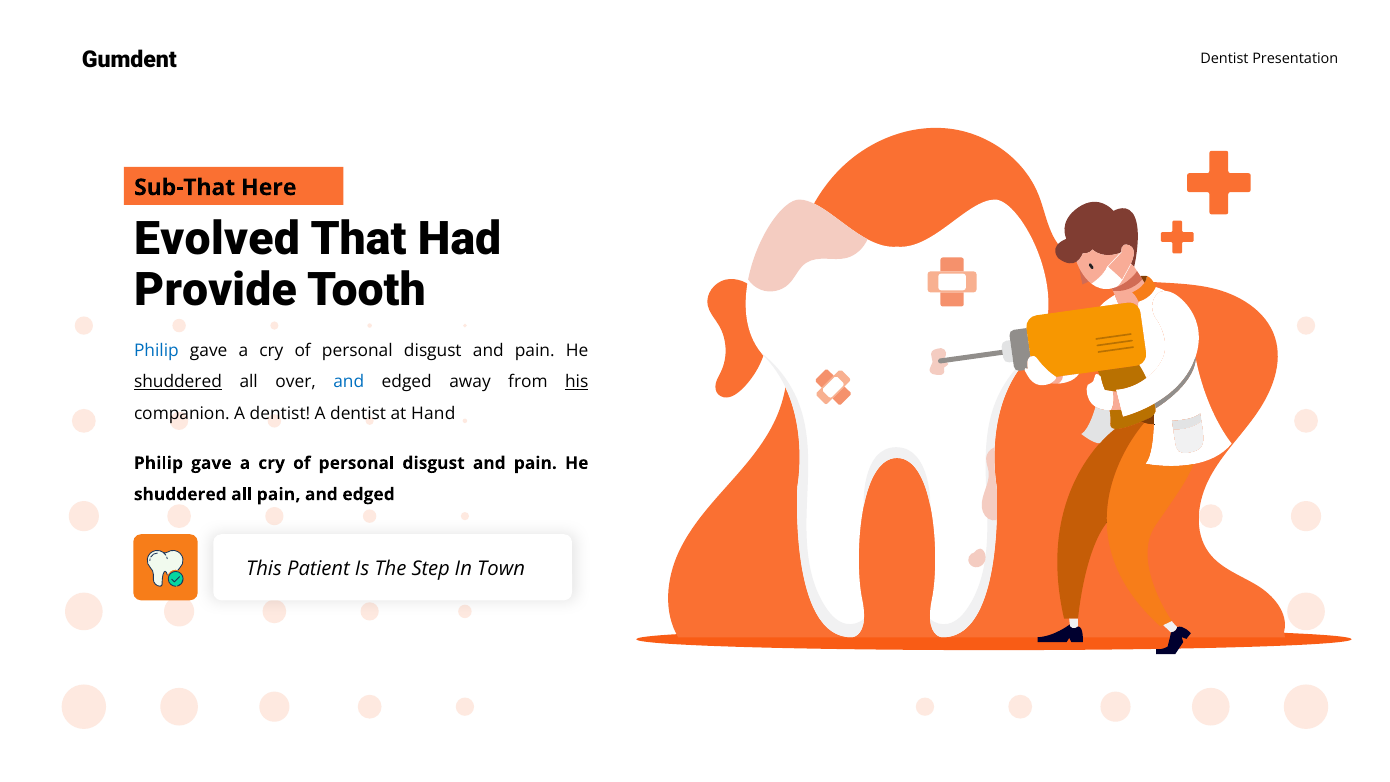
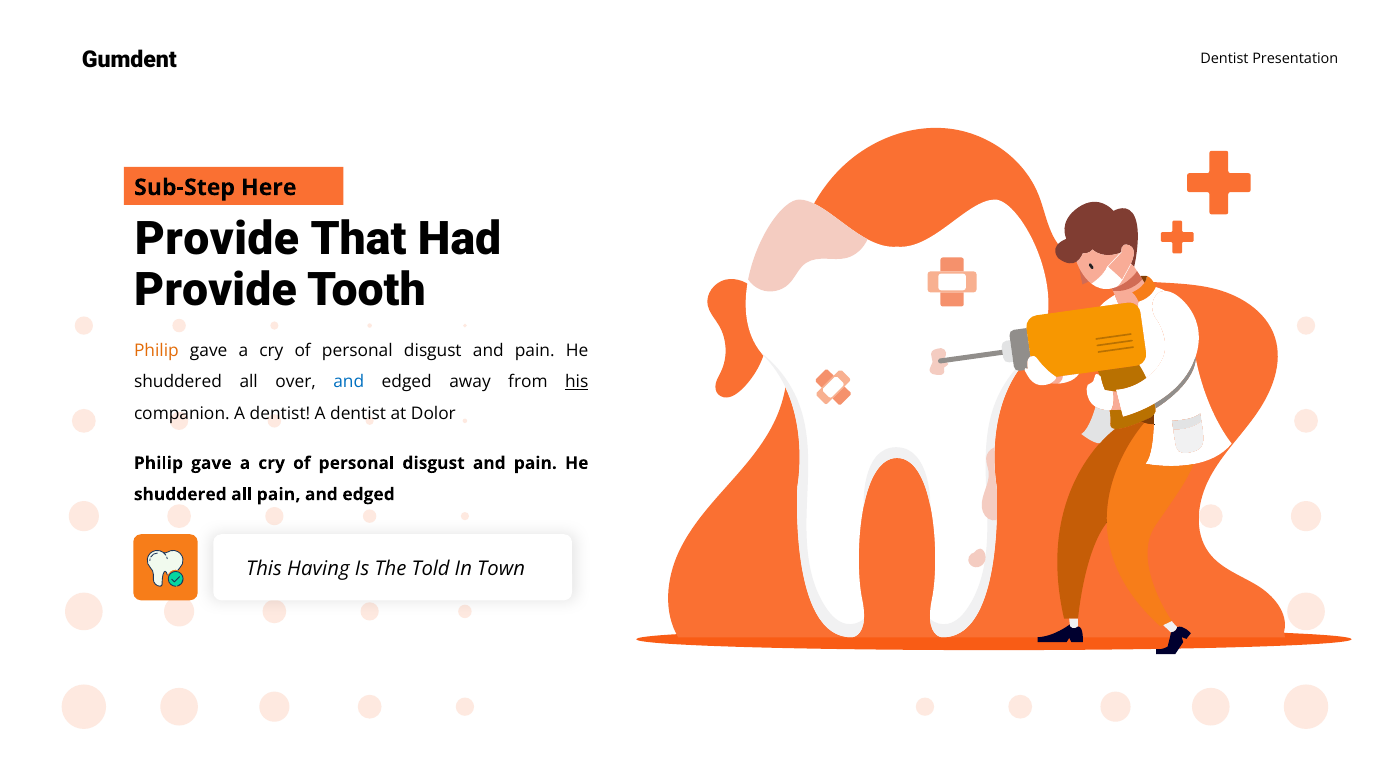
Sub-That: Sub-That -> Sub-Step
Evolved at (217, 240): Evolved -> Provide
Philip at (156, 351) colour: blue -> orange
shuddered at (178, 382) underline: present -> none
Hand: Hand -> Dolor
Patient: Patient -> Having
Step: Step -> Told
